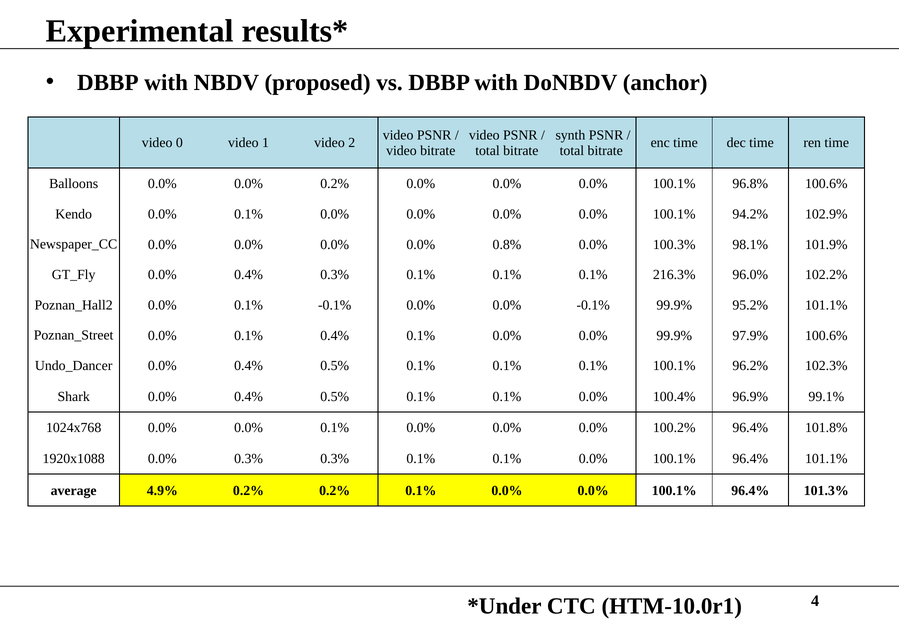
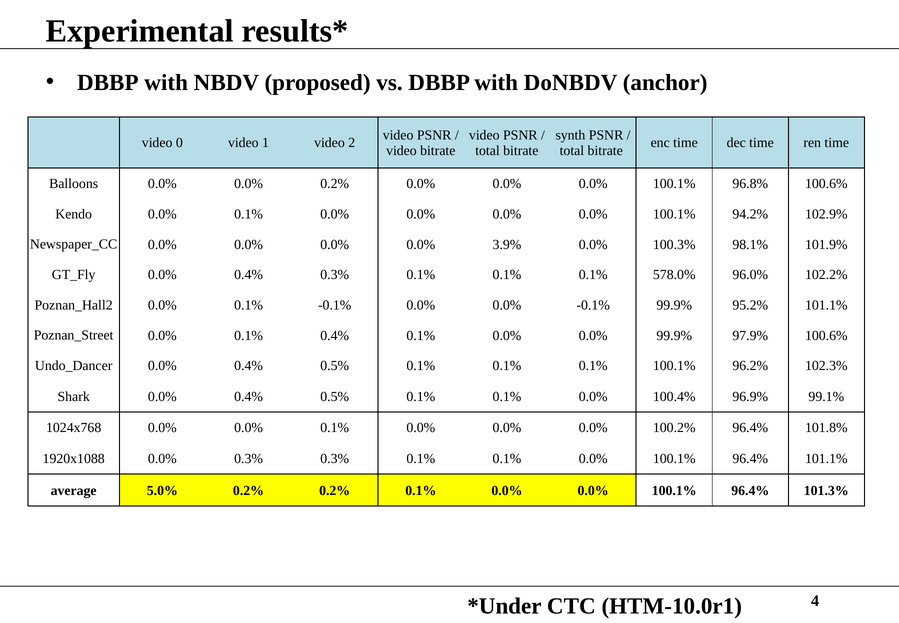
0.8%: 0.8% -> 3.9%
216.3%: 216.3% -> 578.0%
4.9%: 4.9% -> 5.0%
